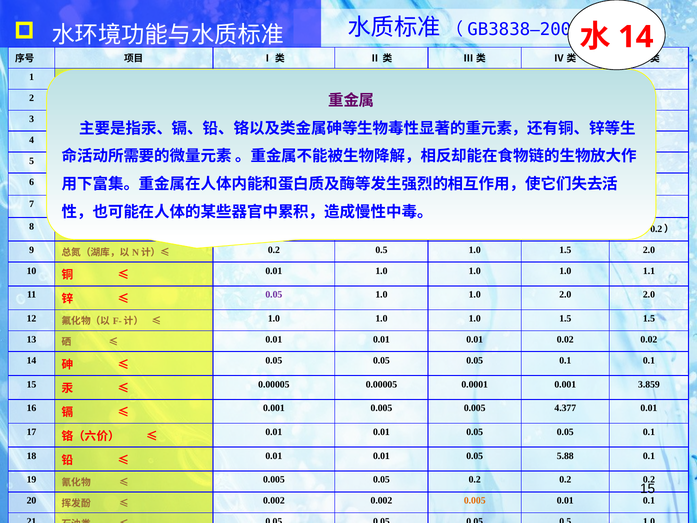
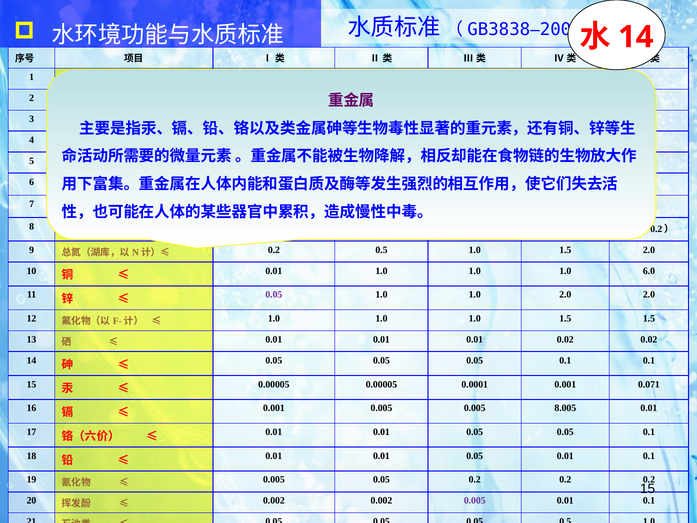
1.1: 1.1 -> 6.0
3.859: 3.859 -> 0.071
4.377: 4.377 -> 8.005
0.05 5.88: 5.88 -> 0.01
0.005 at (475, 501) colour: orange -> purple
